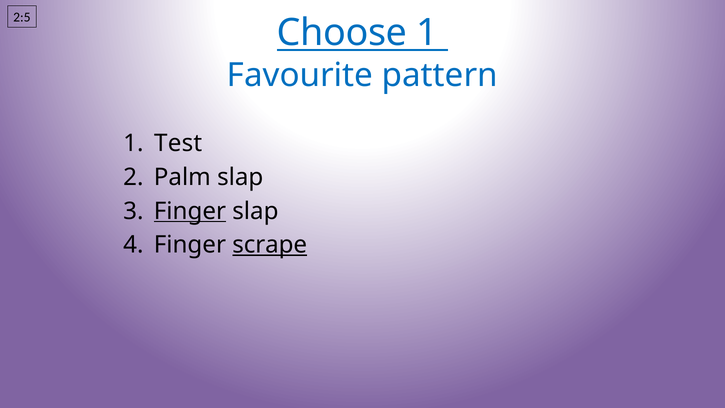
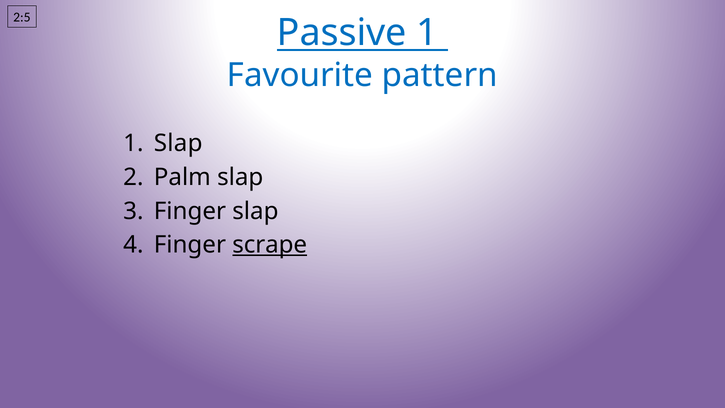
Choose: Choose -> Passive
1 Test: Test -> Slap
Finger at (190, 211) underline: present -> none
